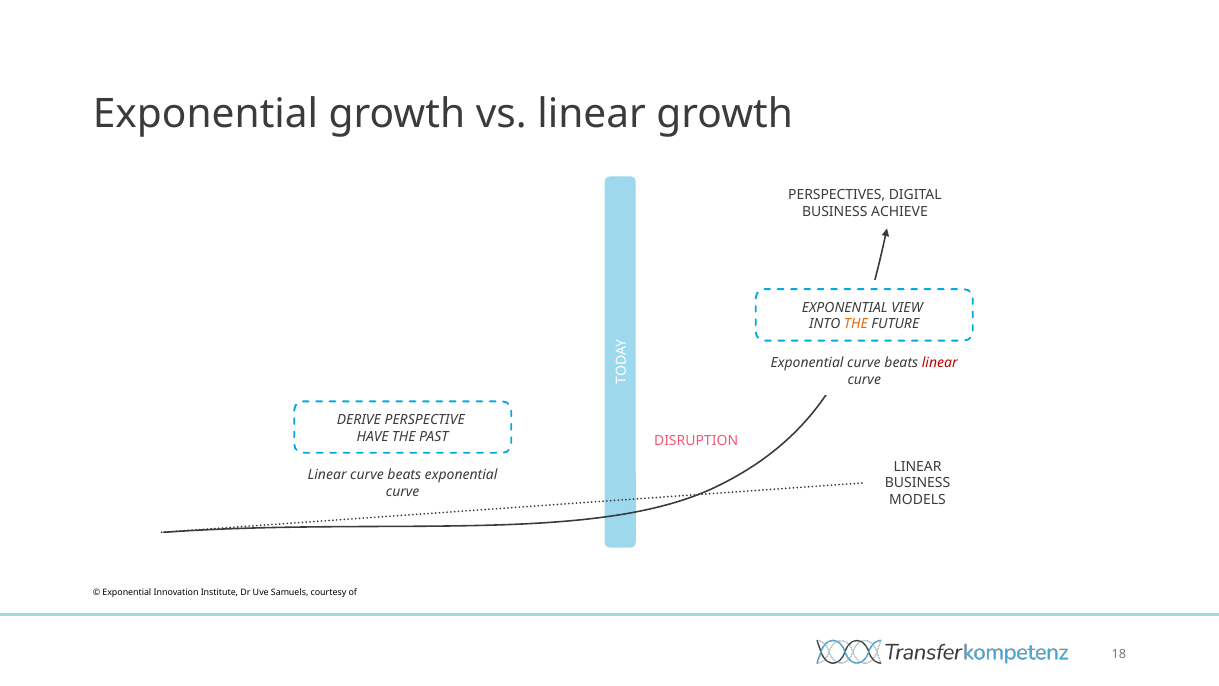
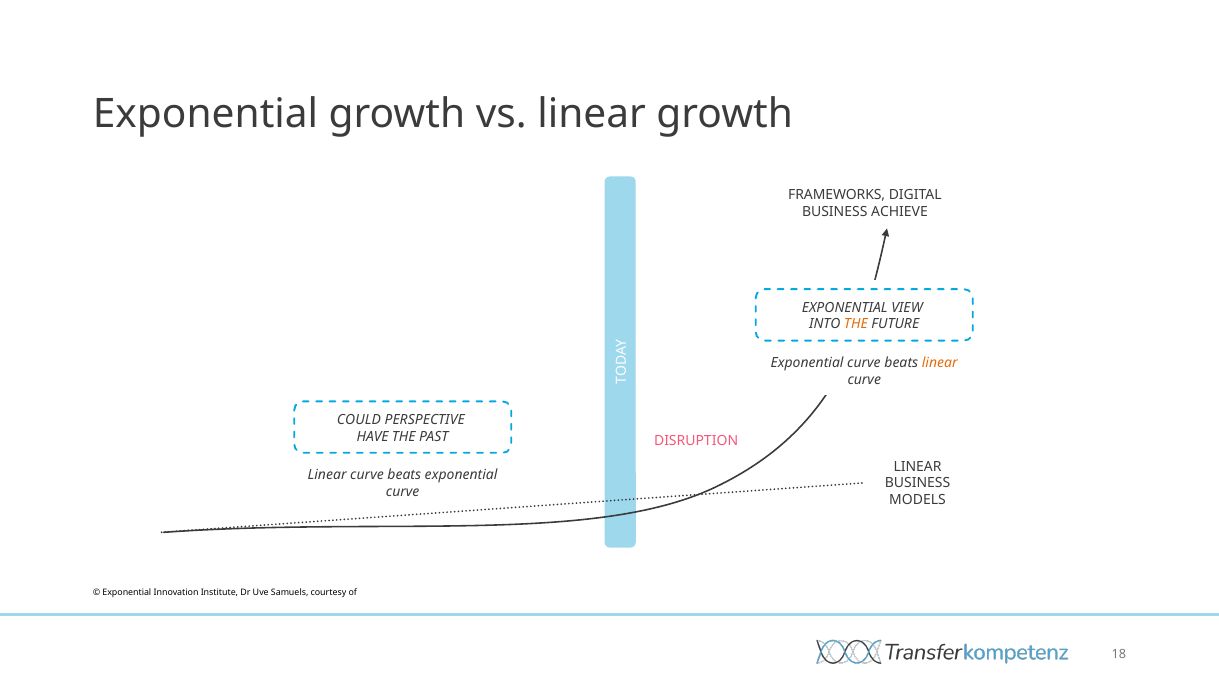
PERSPECTIVES: PERSPECTIVES -> FRAMEWORKS
linear at (940, 363) colour: red -> orange
DERIVE: DERIVE -> COULD
